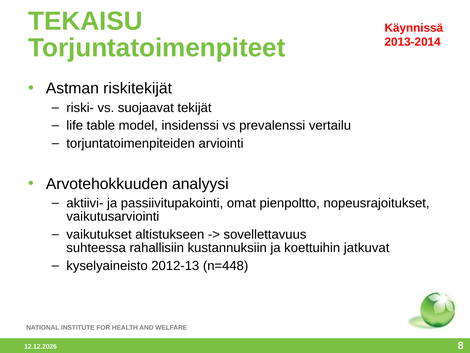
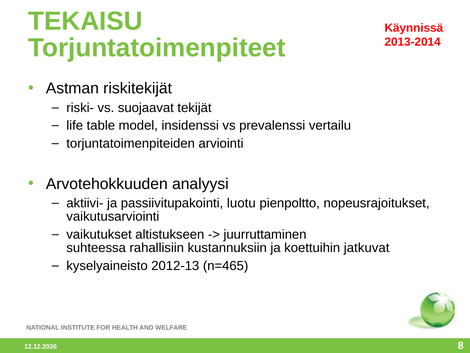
omat: omat -> luotu
sovellettavuus: sovellettavuus -> juurruttaminen
n=448: n=448 -> n=465
